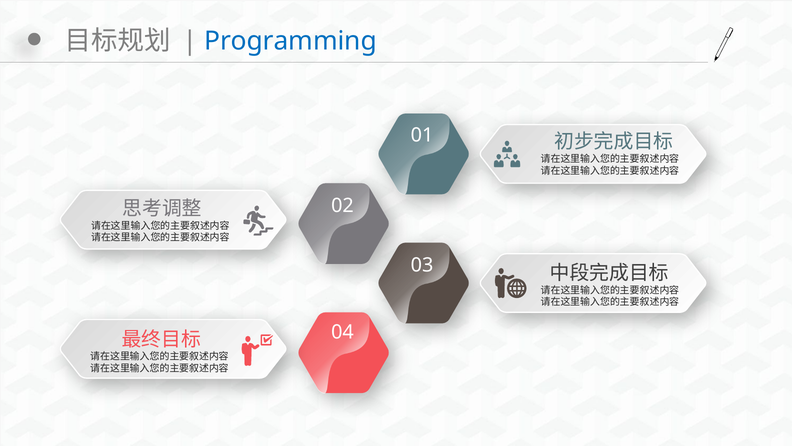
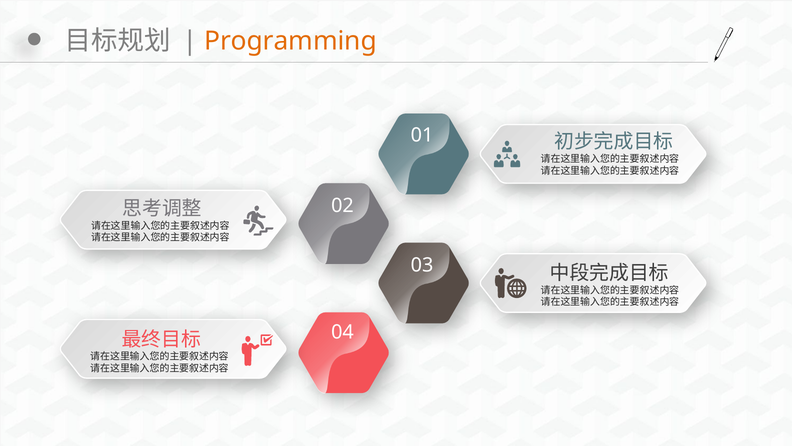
Programming colour: blue -> orange
